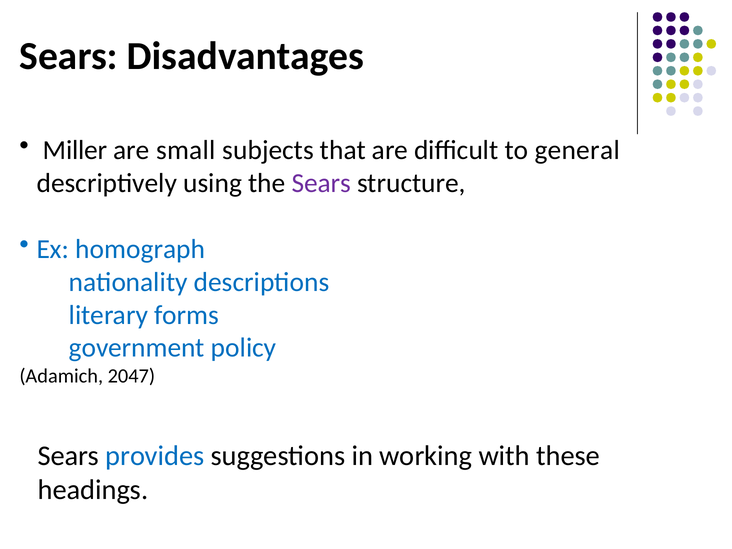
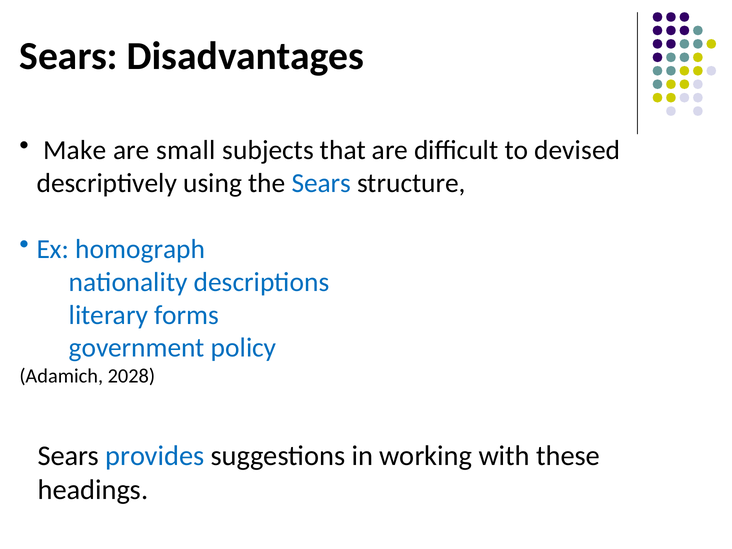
Miller: Miller -> Make
general: general -> devised
Sears at (321, 183) colour: purple -> blue
2047: 2047 -> 2028
